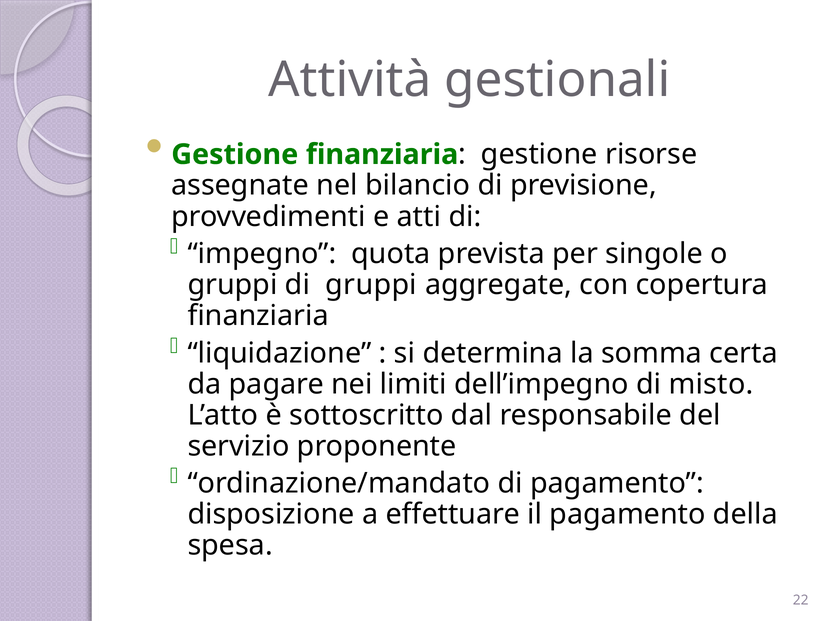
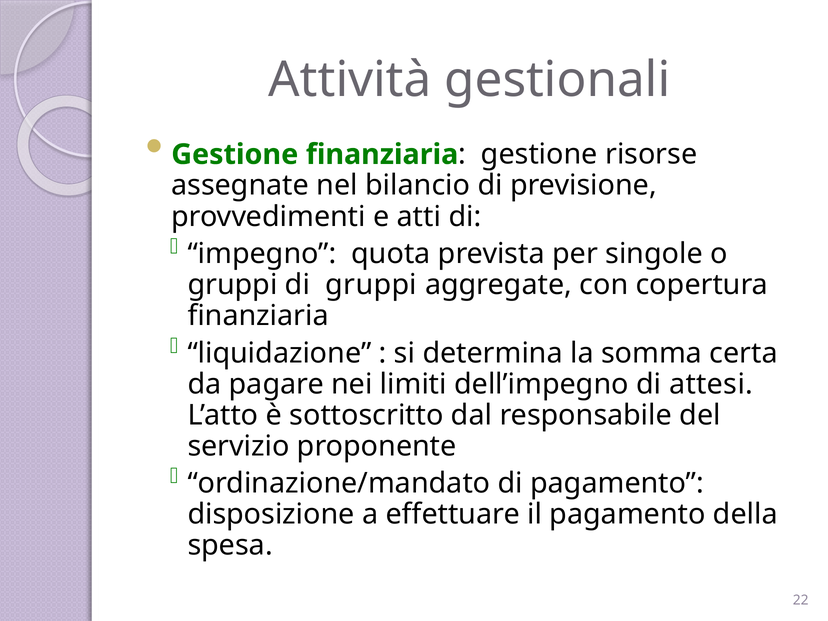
misto: misto -> attesi
